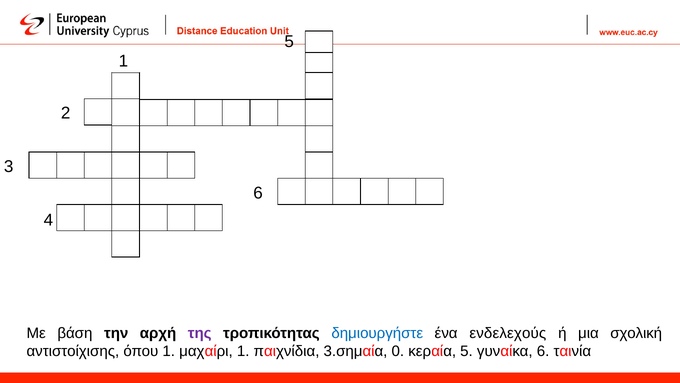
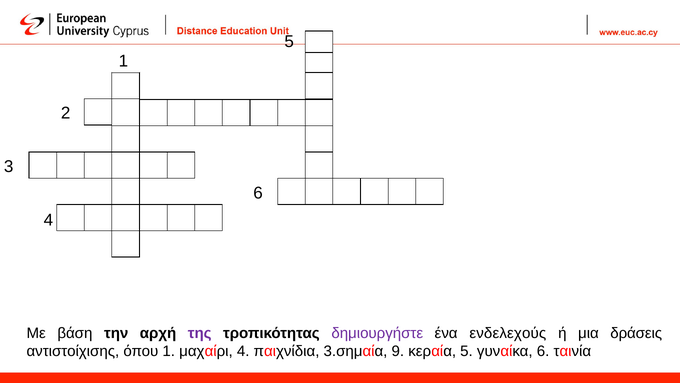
δημιουργήστε colour: blue -> purple
σχολική: σχολική -> δράσεις
μαχαίρι 1: 1 -> 4
0: 0 -> 9
